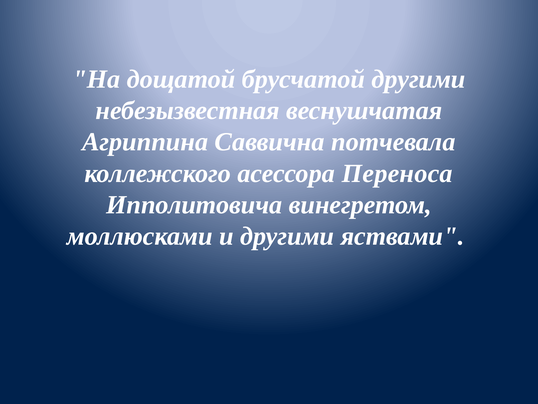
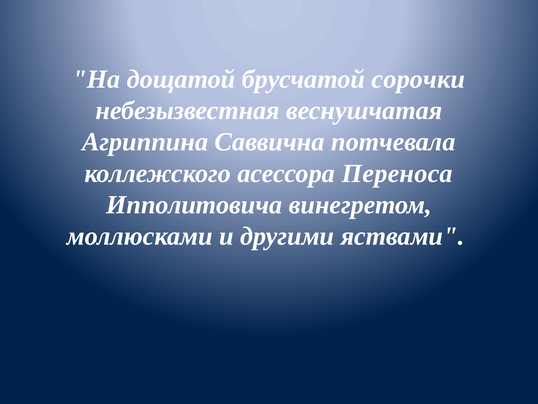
брусчатой другими: другими -> сорочки
